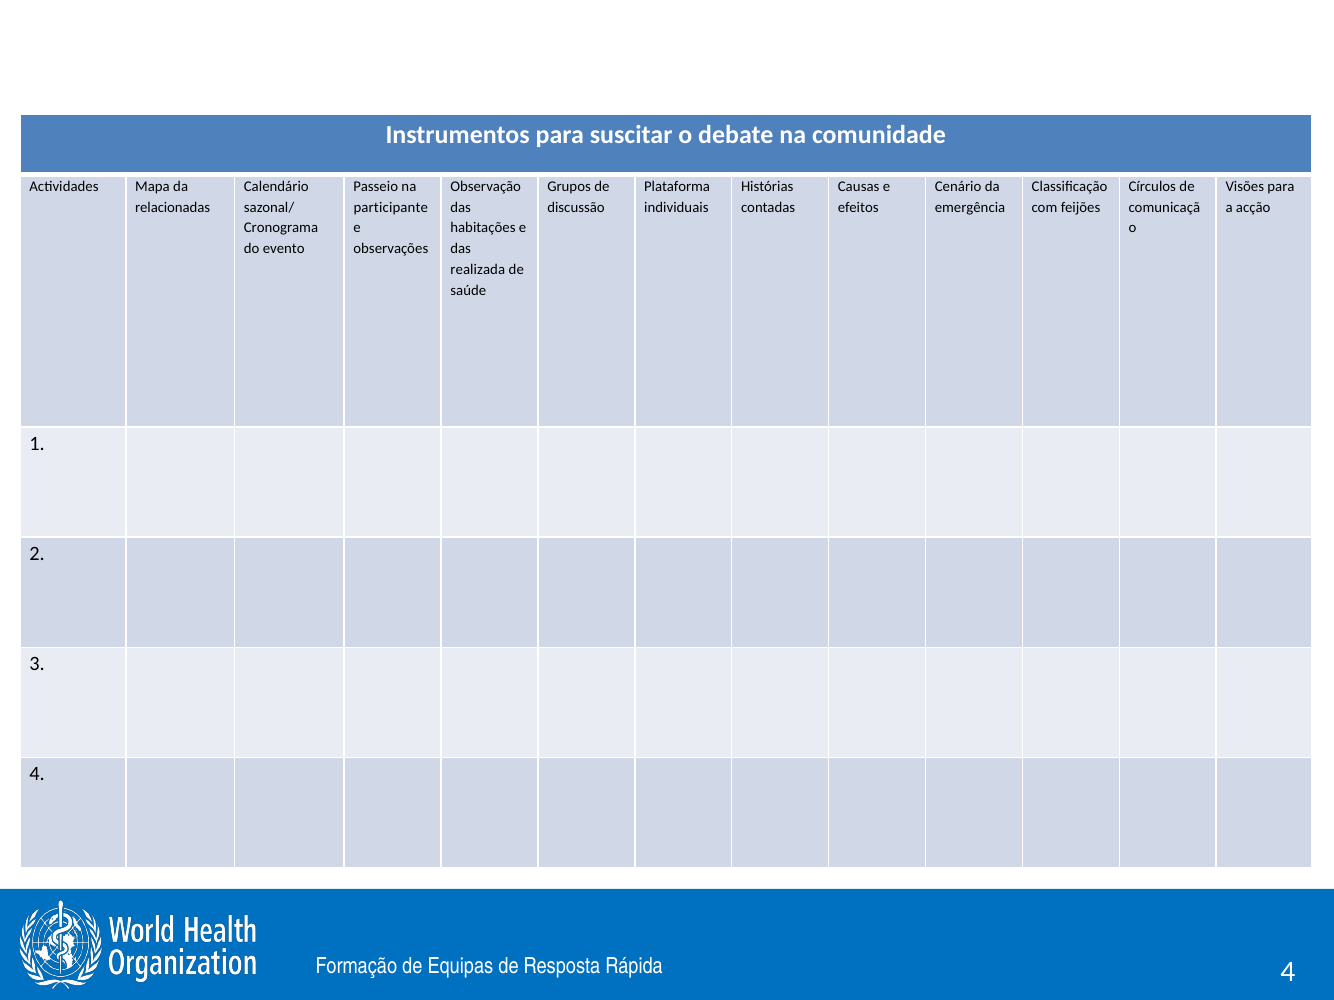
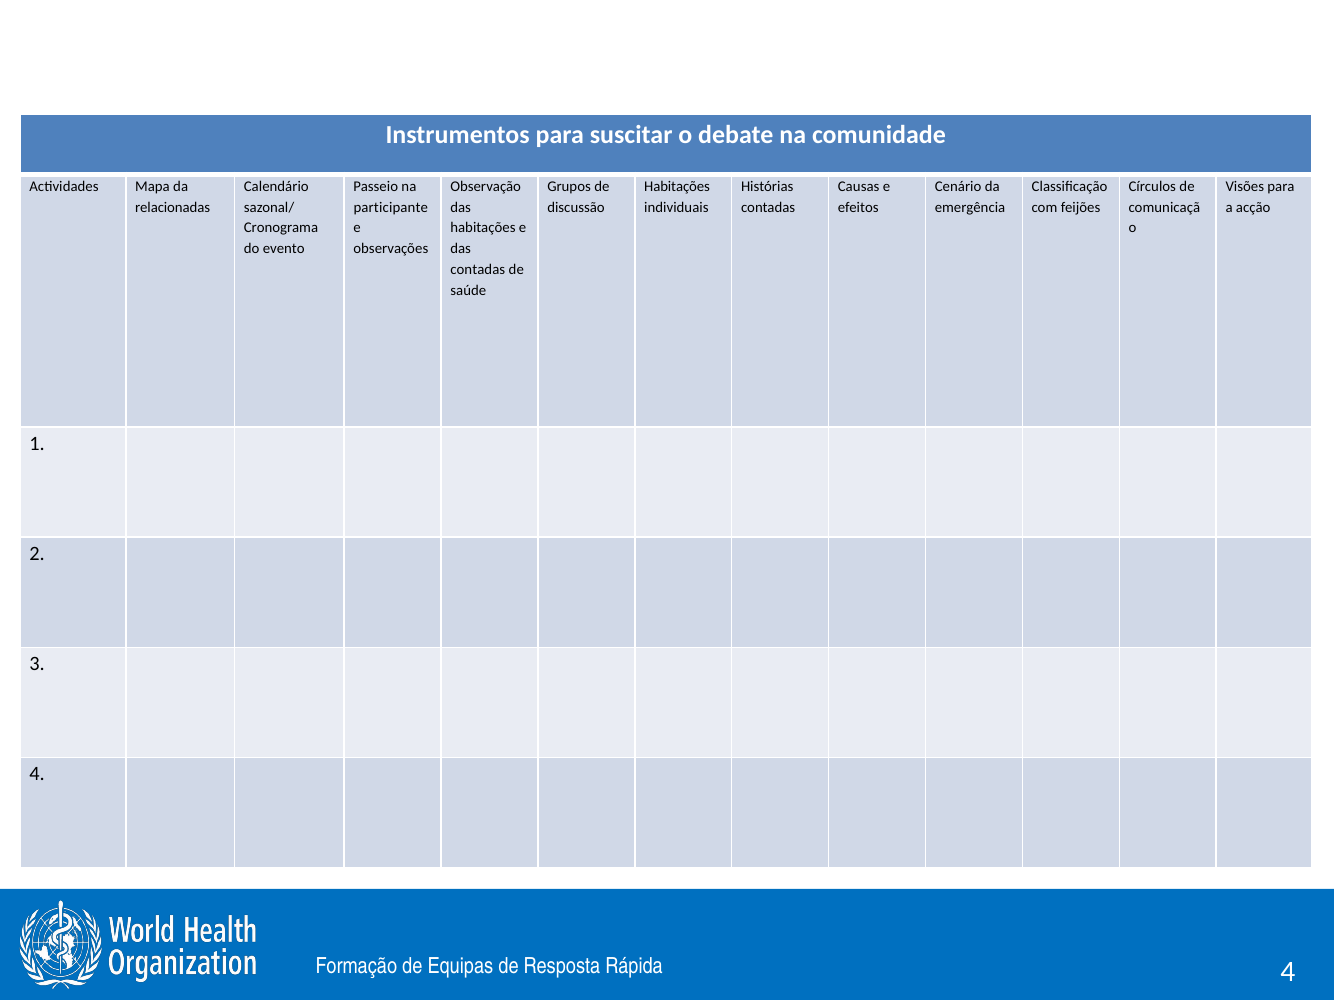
Plataforma at (677, 186): Plataforma -> Habitações
realizada at (478, 270): realizada -> contadas
